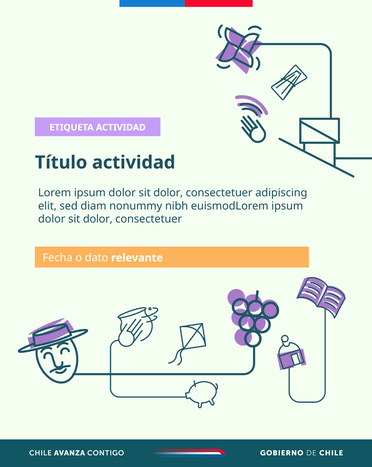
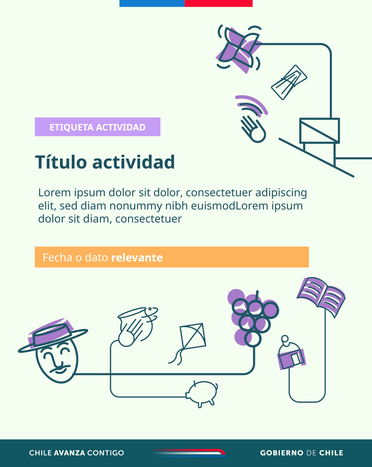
dolor at (98, 219): dolor -> diam
